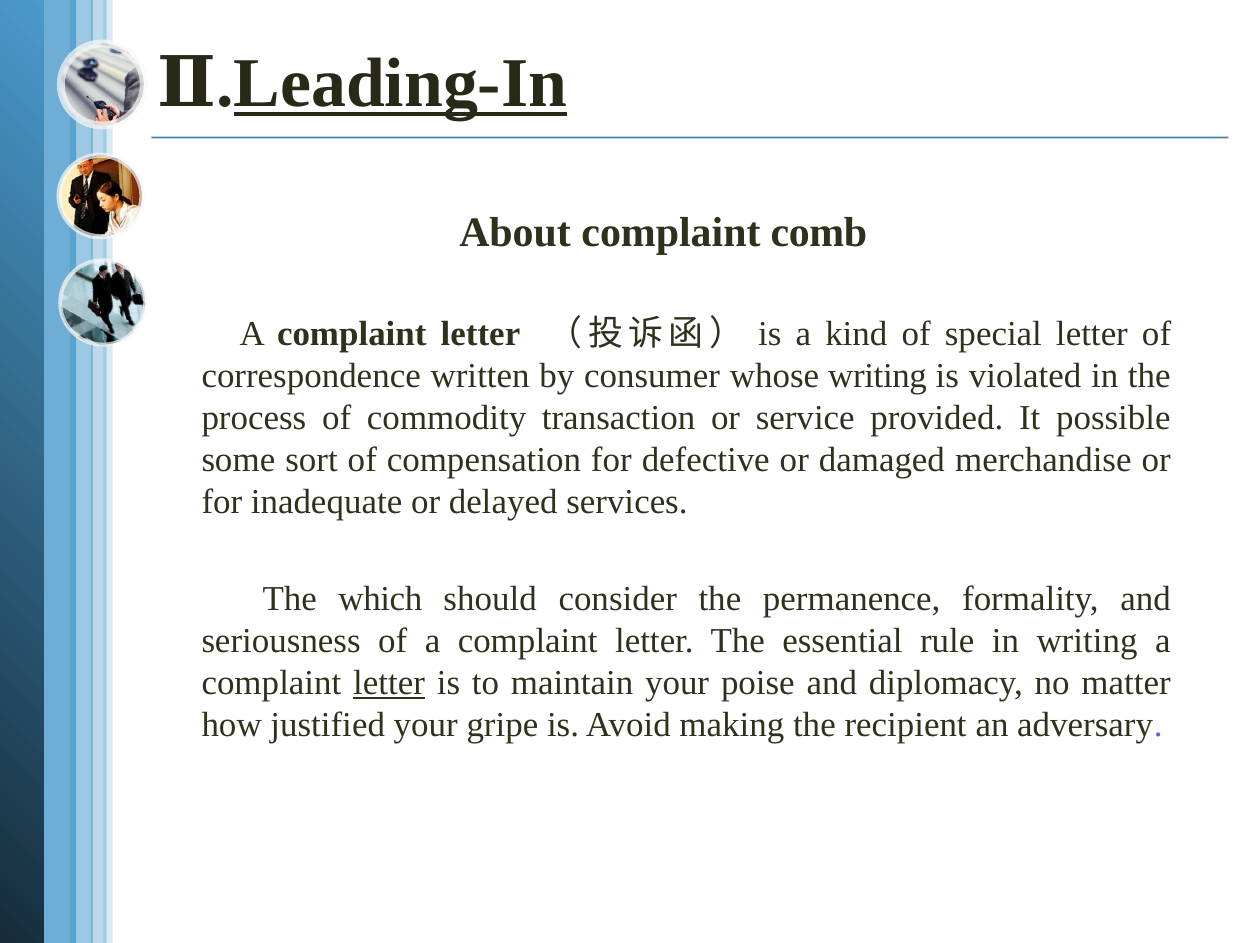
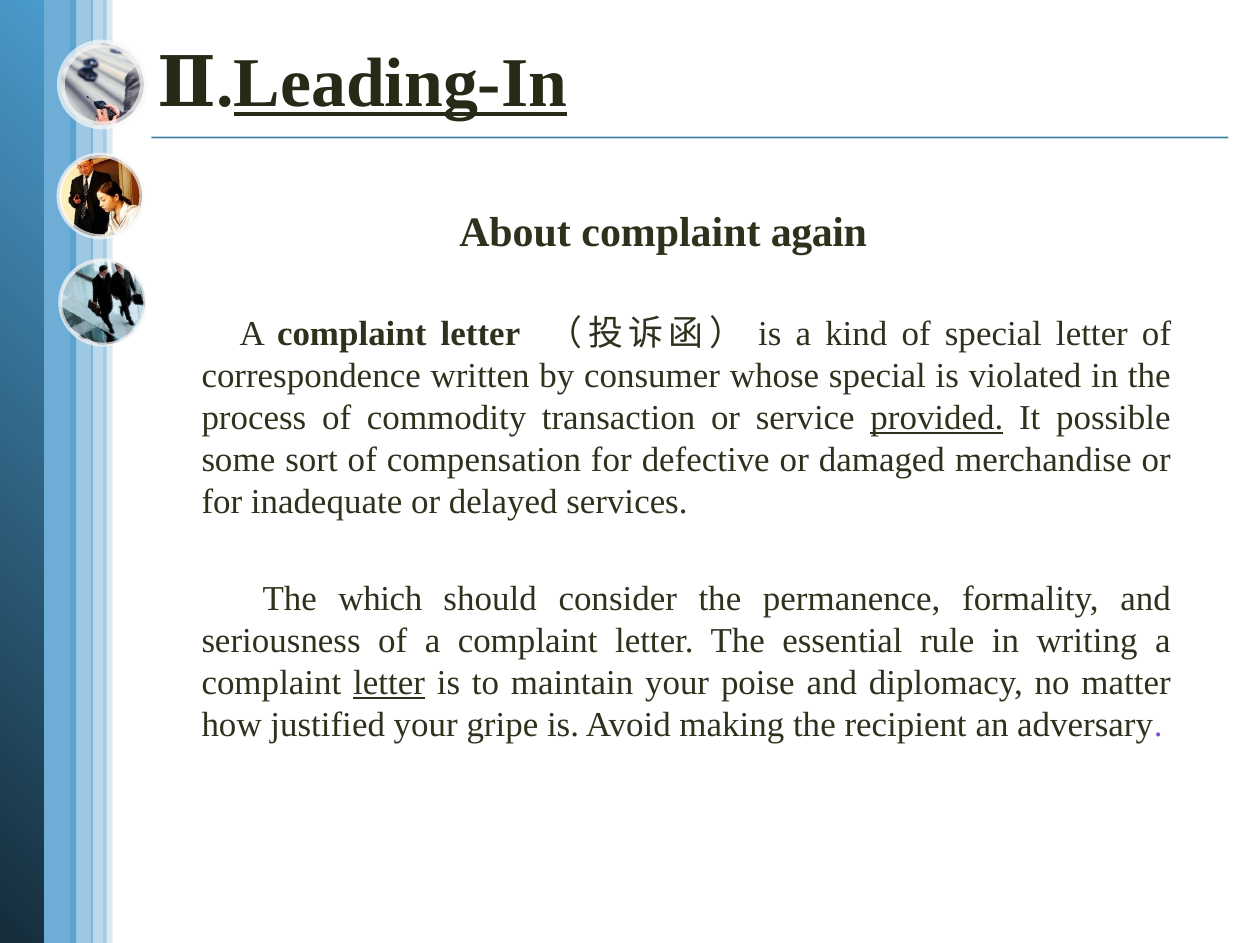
comb: comb -> again
whose writing: writing -> special
provided underline: none -> present
